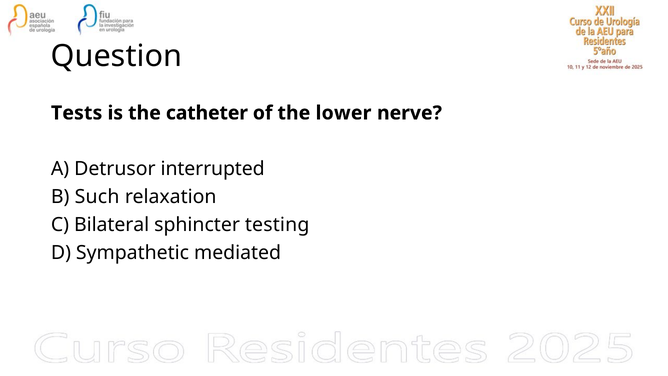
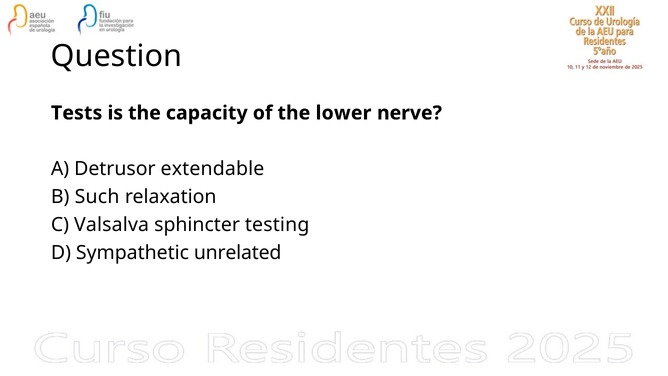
catheter: catheter -> capacity
interrupted: interrupted -> extendable
Bilateral: Bilateral -> Valsalva
mediated: mediated -> unrelated
